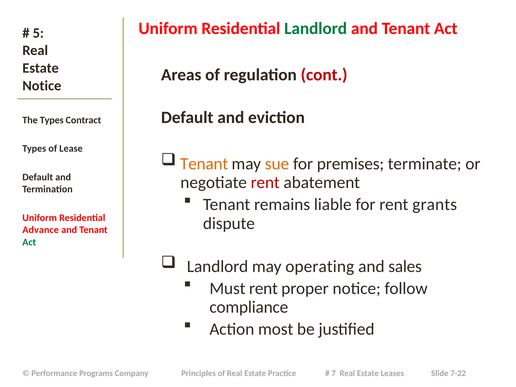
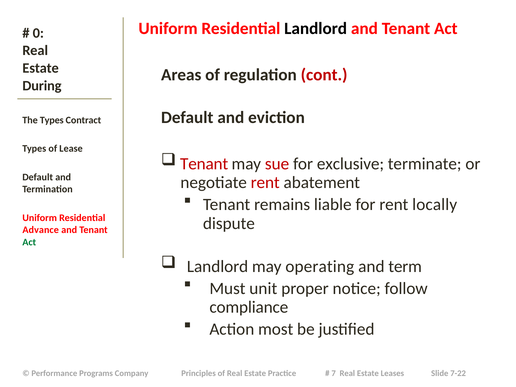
Landlord at (316, 29) colour: green -> black
5: 5 -> 0
Notice at (42, 86): Notice -> During
Tenant at (204, 164) colour: orange -> red
sue colour: orange -> red
premises: premises -> exclusive
grants: grants -> locally
sales: sales -> term
Must rent: rent -> unit
